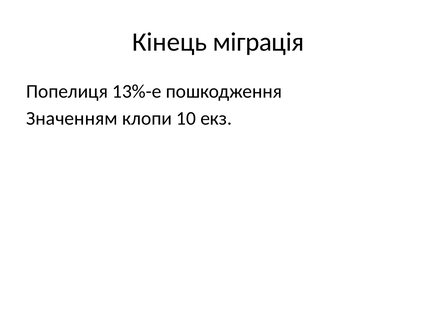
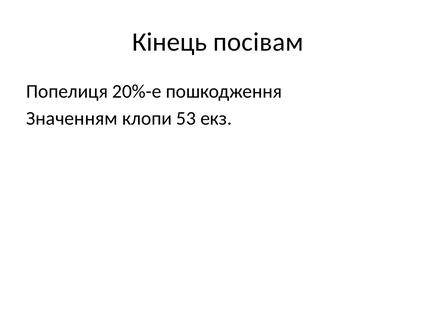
міграція: міграція -> посівам
13%-е: 13%-е -> 20%-е
10: 10 -> 53
